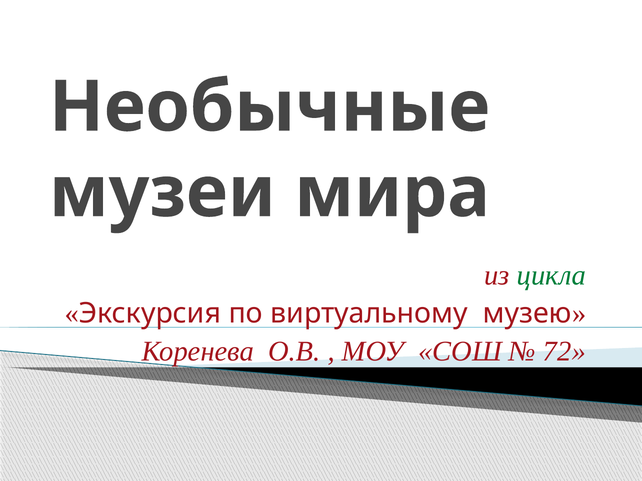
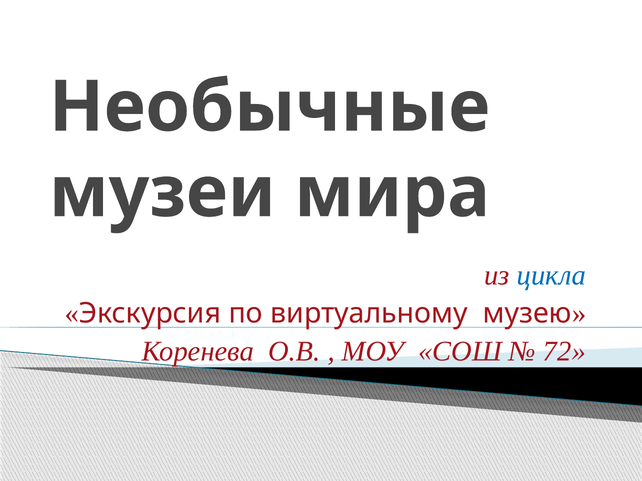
цикла colour: green -> blue
